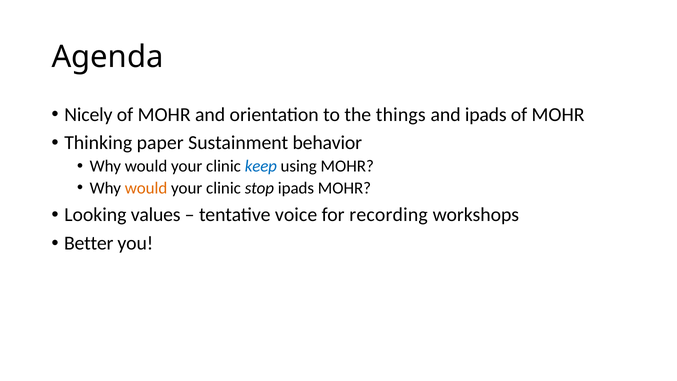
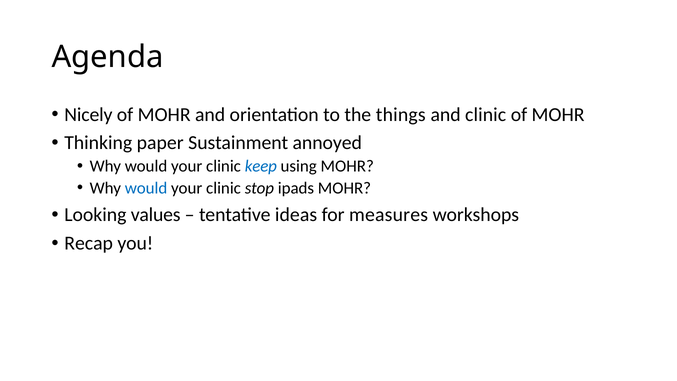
and ipads: ipads -> clinic
behavior: behavior -> annoyed
would at (146, 188) colour: orange -> blue
voice: voice -> ideas
recording: recording -> measures
Better: Better -> Recap
